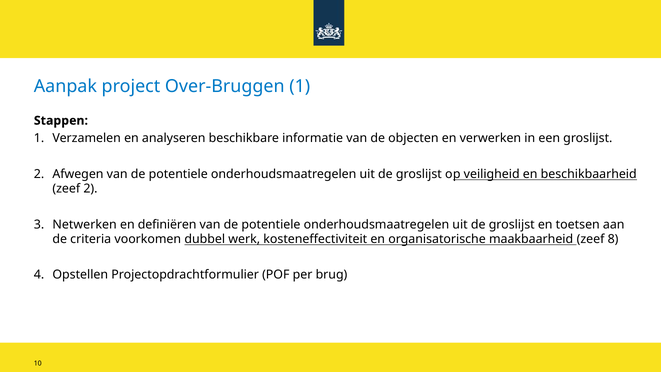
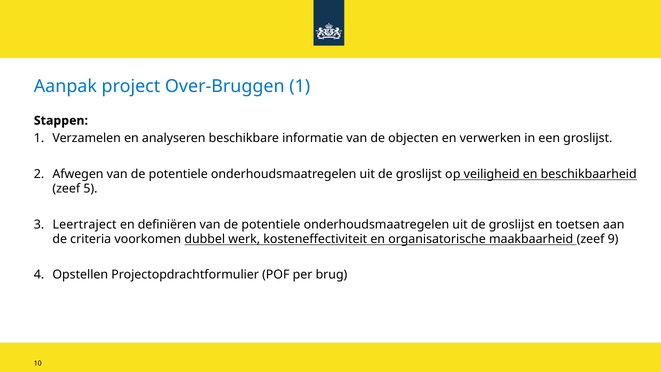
zeef 2: 2 -> 5
Netwerken: Netwerken -> Leertraject
8: 8 -> 9
